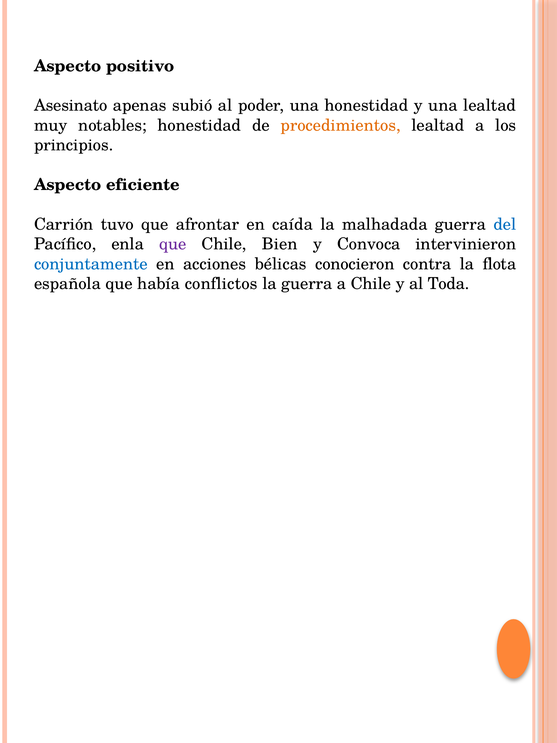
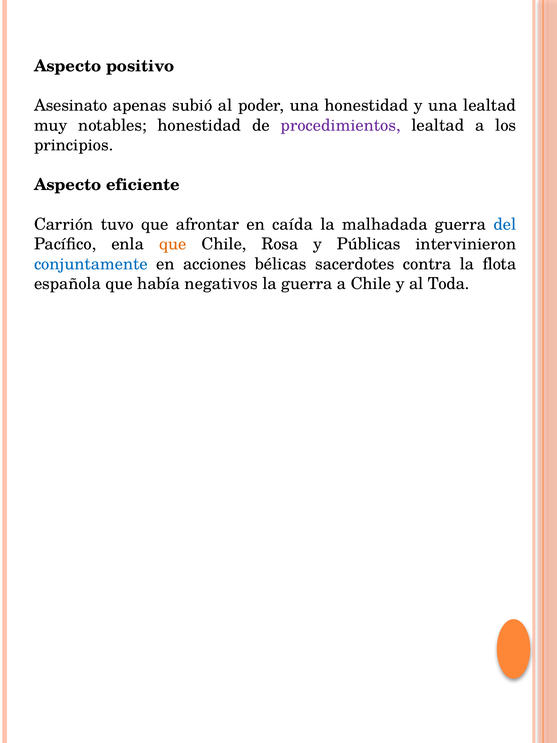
procedimientos colour: orange -> purple
que at (173, 244) colour: purple -> orange
Bien: Bien -> Rosa
Convoca: Convoca -> Públicas
conocieron: conocieron -> sacerdotes
conflictos: conflictos -> negativos
